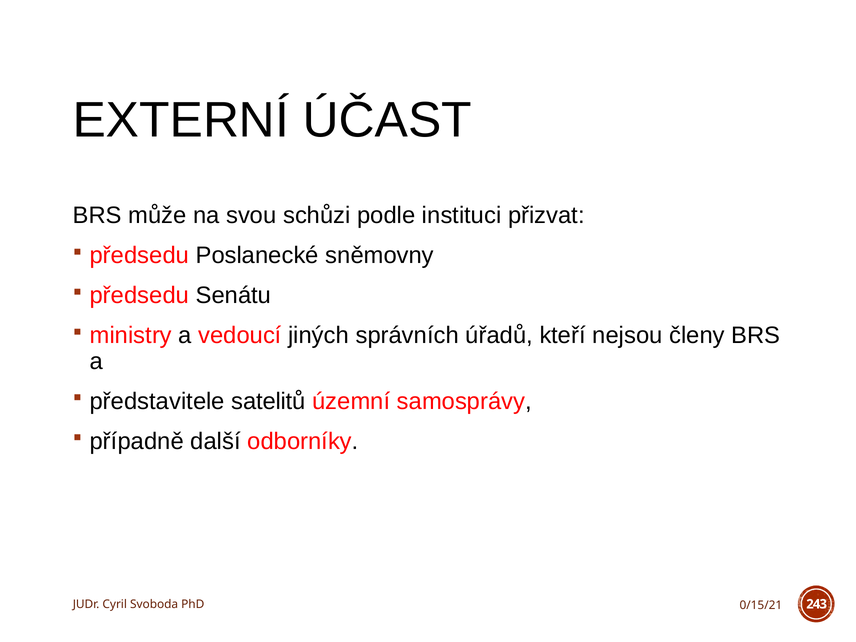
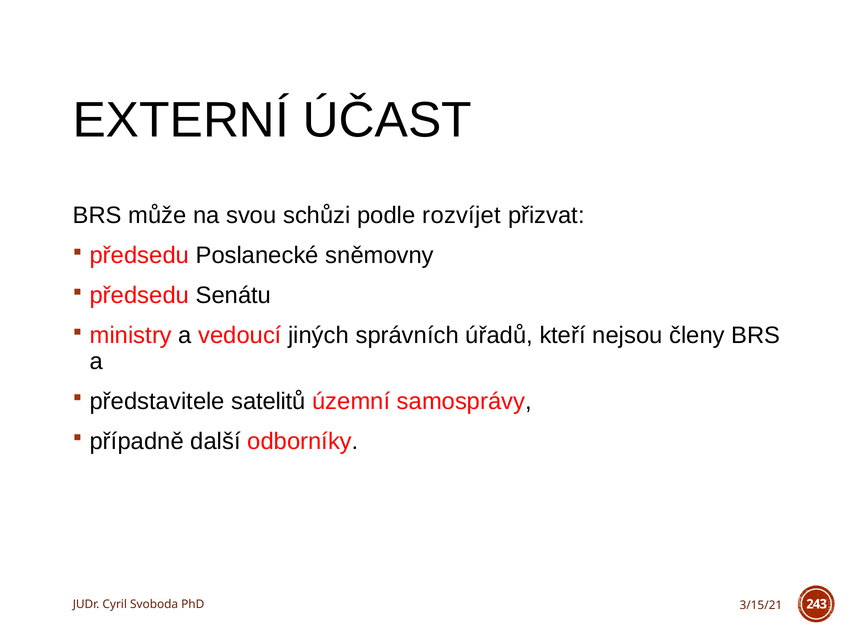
instituci: instituci -> rozvíjet
0/15/21: 0/15/21 -> 3/15/21
